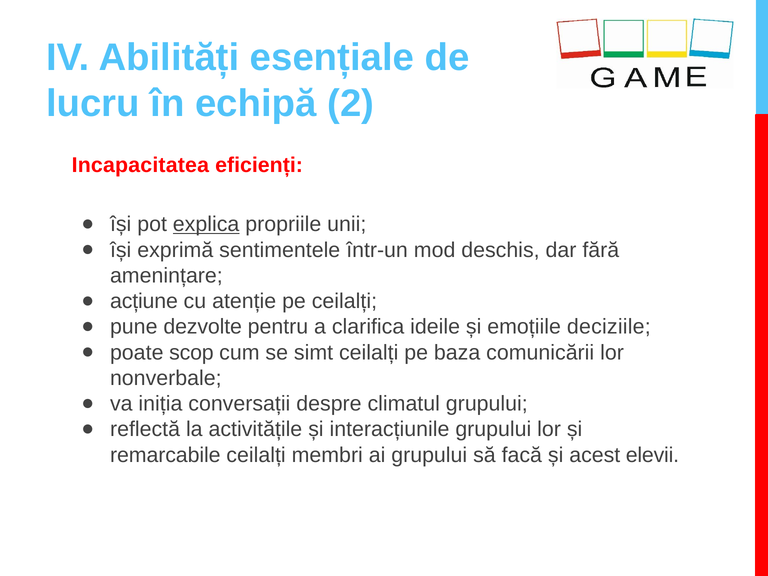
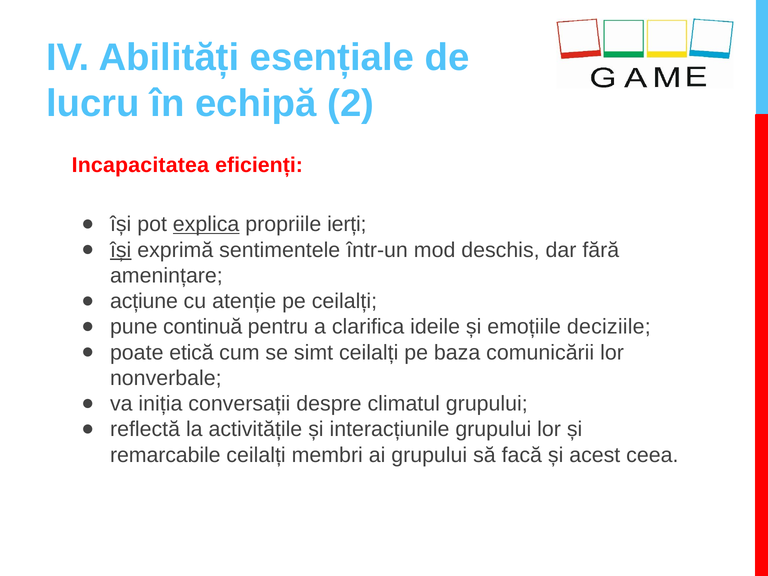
unii: unii -> ierți
își at (121, 250) underline: none -> present
dezvolte: dezvolte -> continuă
scop: scop -> etică
elevii: elevii -> ceea
